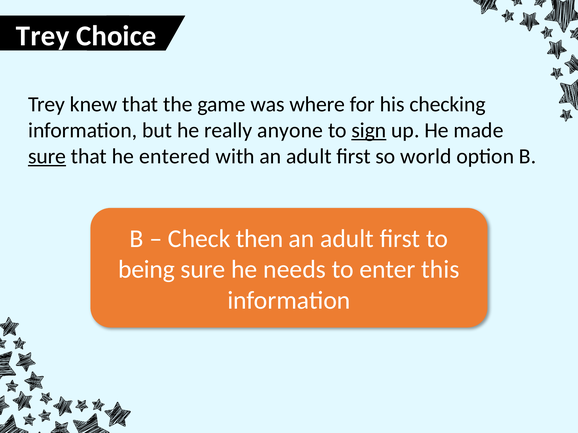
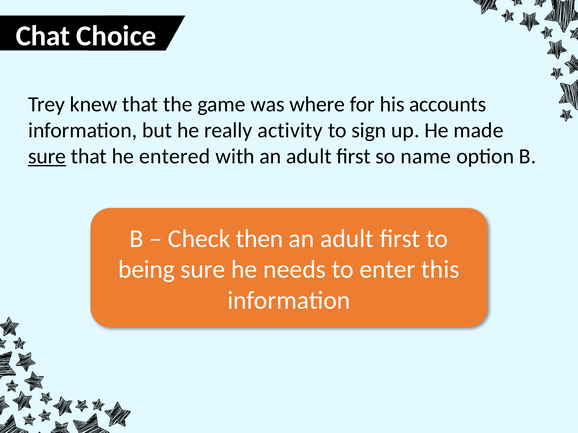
Trey at (43, 36): Trey -> Chat
checking: checking -> accounts
anyone: anyone -> activity
sign underline: present -> none
world: world -> name
